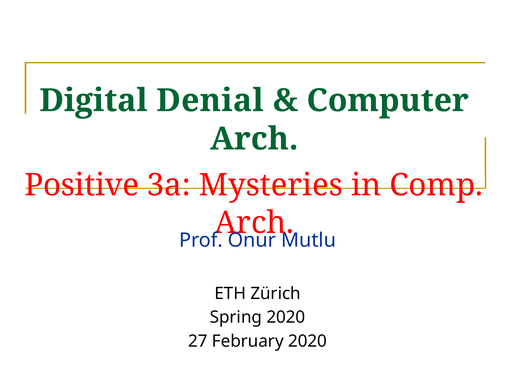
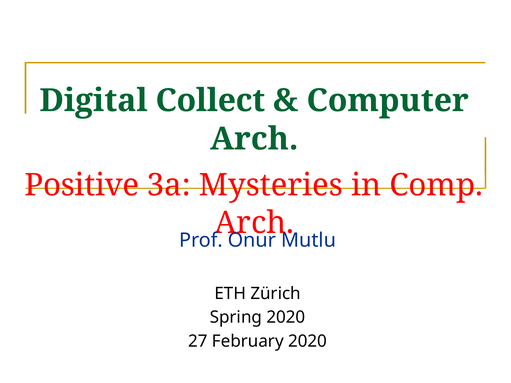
Denial: Denial -> Collect
